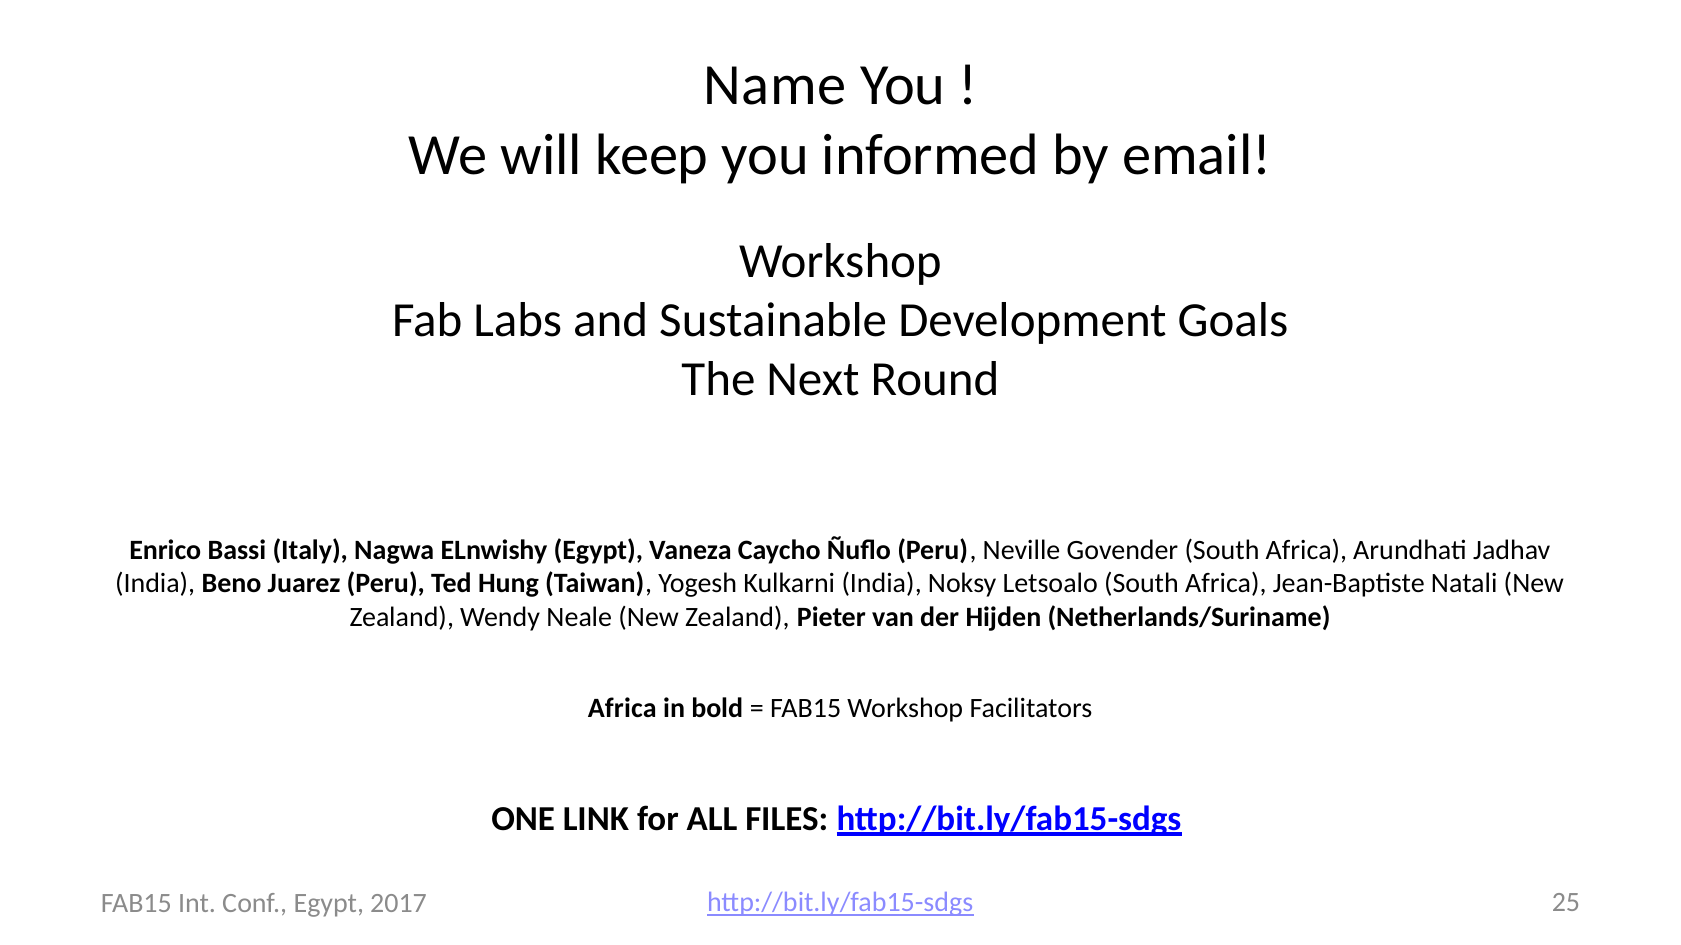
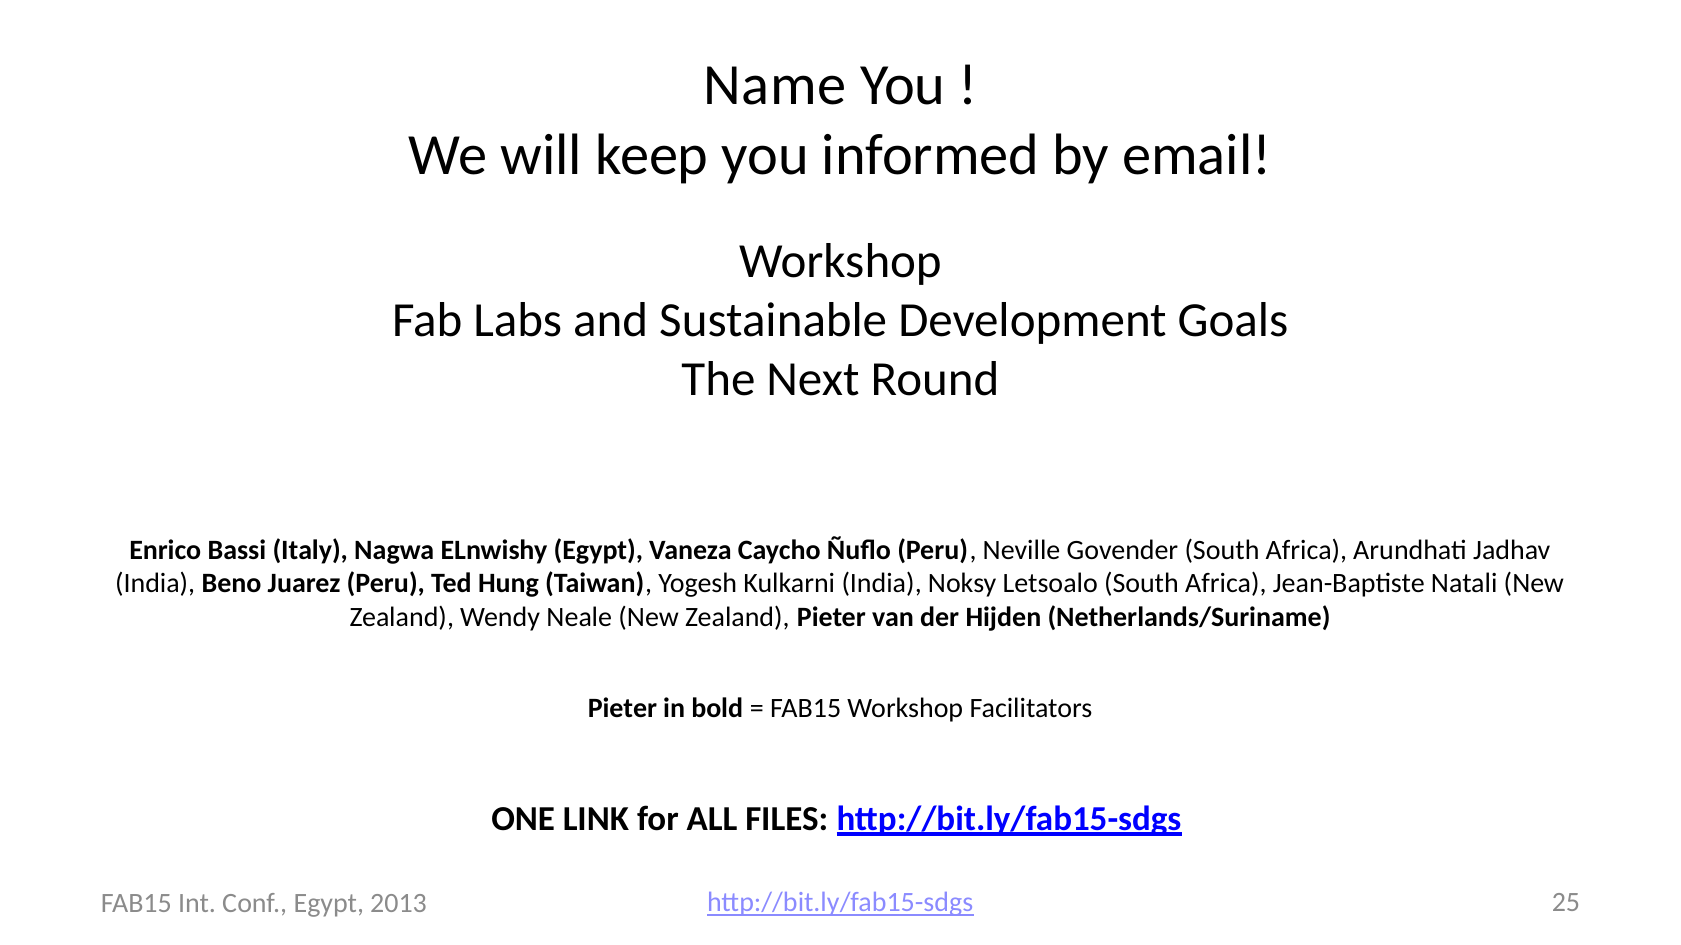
Africa at (622, 709): Africa -> Pieter
2017: 2017 -> 2013
